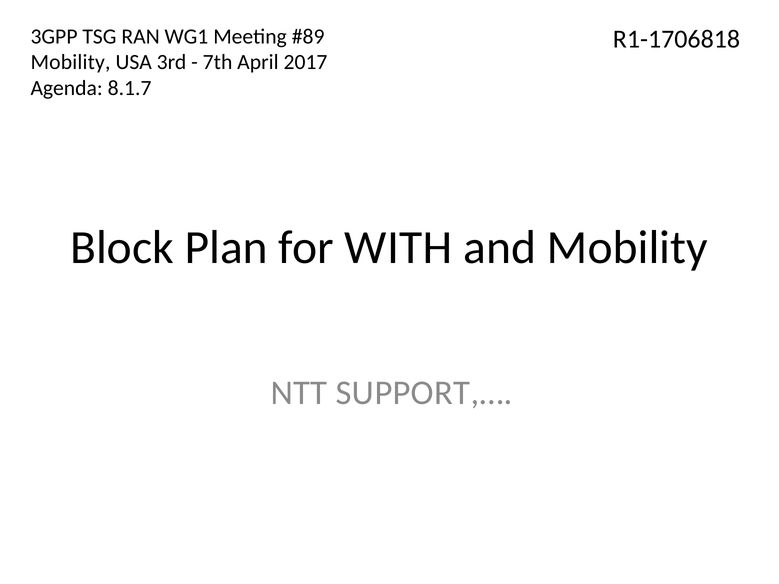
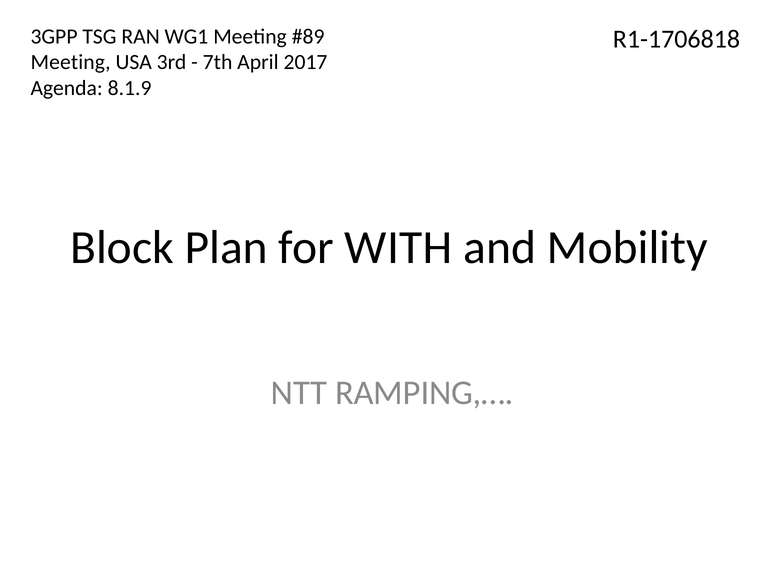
Mobility at (71, 62): Mobility -> Meeting
8.1.7: 8.1.7 -> 8.1.9
SUPPORT,…: SUPPORT,… -> RAMPING,…
